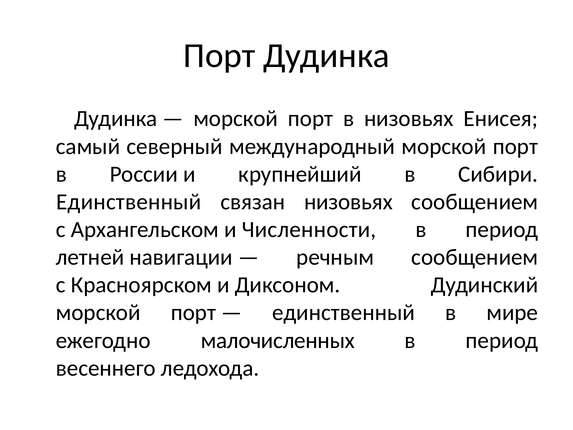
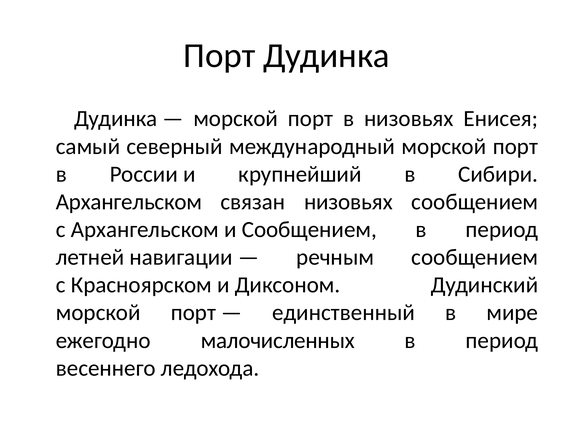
Единственный at (129, 202): Единственный -> Архангельском
и Численности: Численности -> Сообщением
